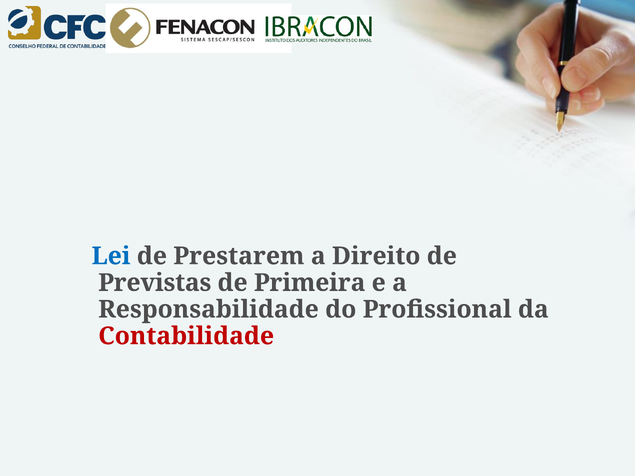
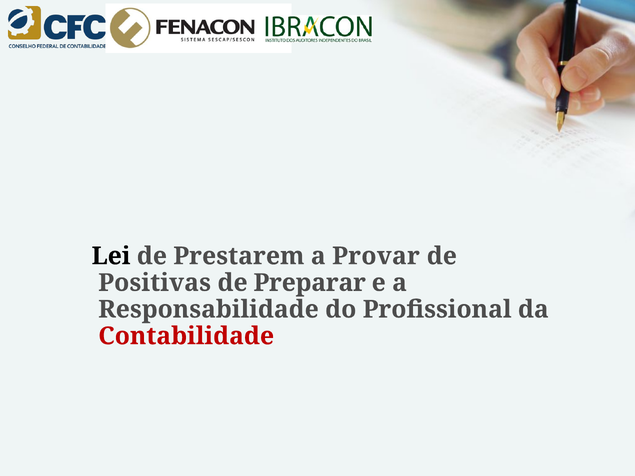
Lei colour: blue -> black
Direito: Direito -> Provar
Previstas: Previstas -> Positivas
Primeira: Primeira -> Preparar
